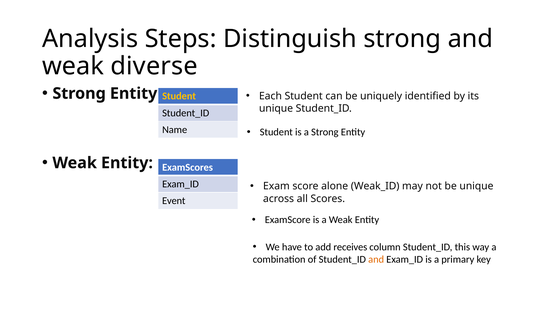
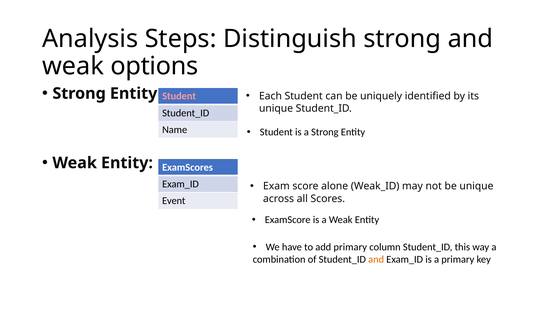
diverse: diverse -> options
Student at (179, 96) colour: yellow -> pink
add receives: receives -> primary
